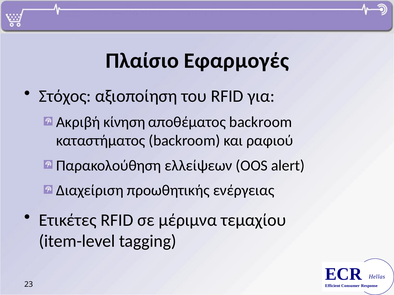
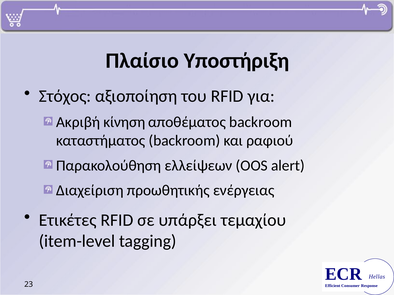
Εφαρμογές: Εφαρμογές -> Υποστήριξη
μέριμνα: μέριμνα -> υπάρξει
